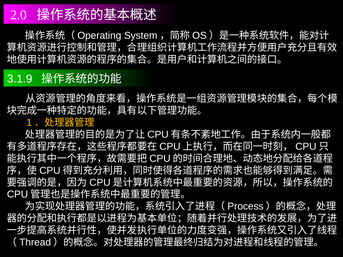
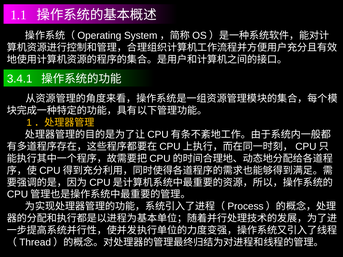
2.0: 2.0 -> 1.1
3.1.9: 3.1.9 -> 3.4.1
